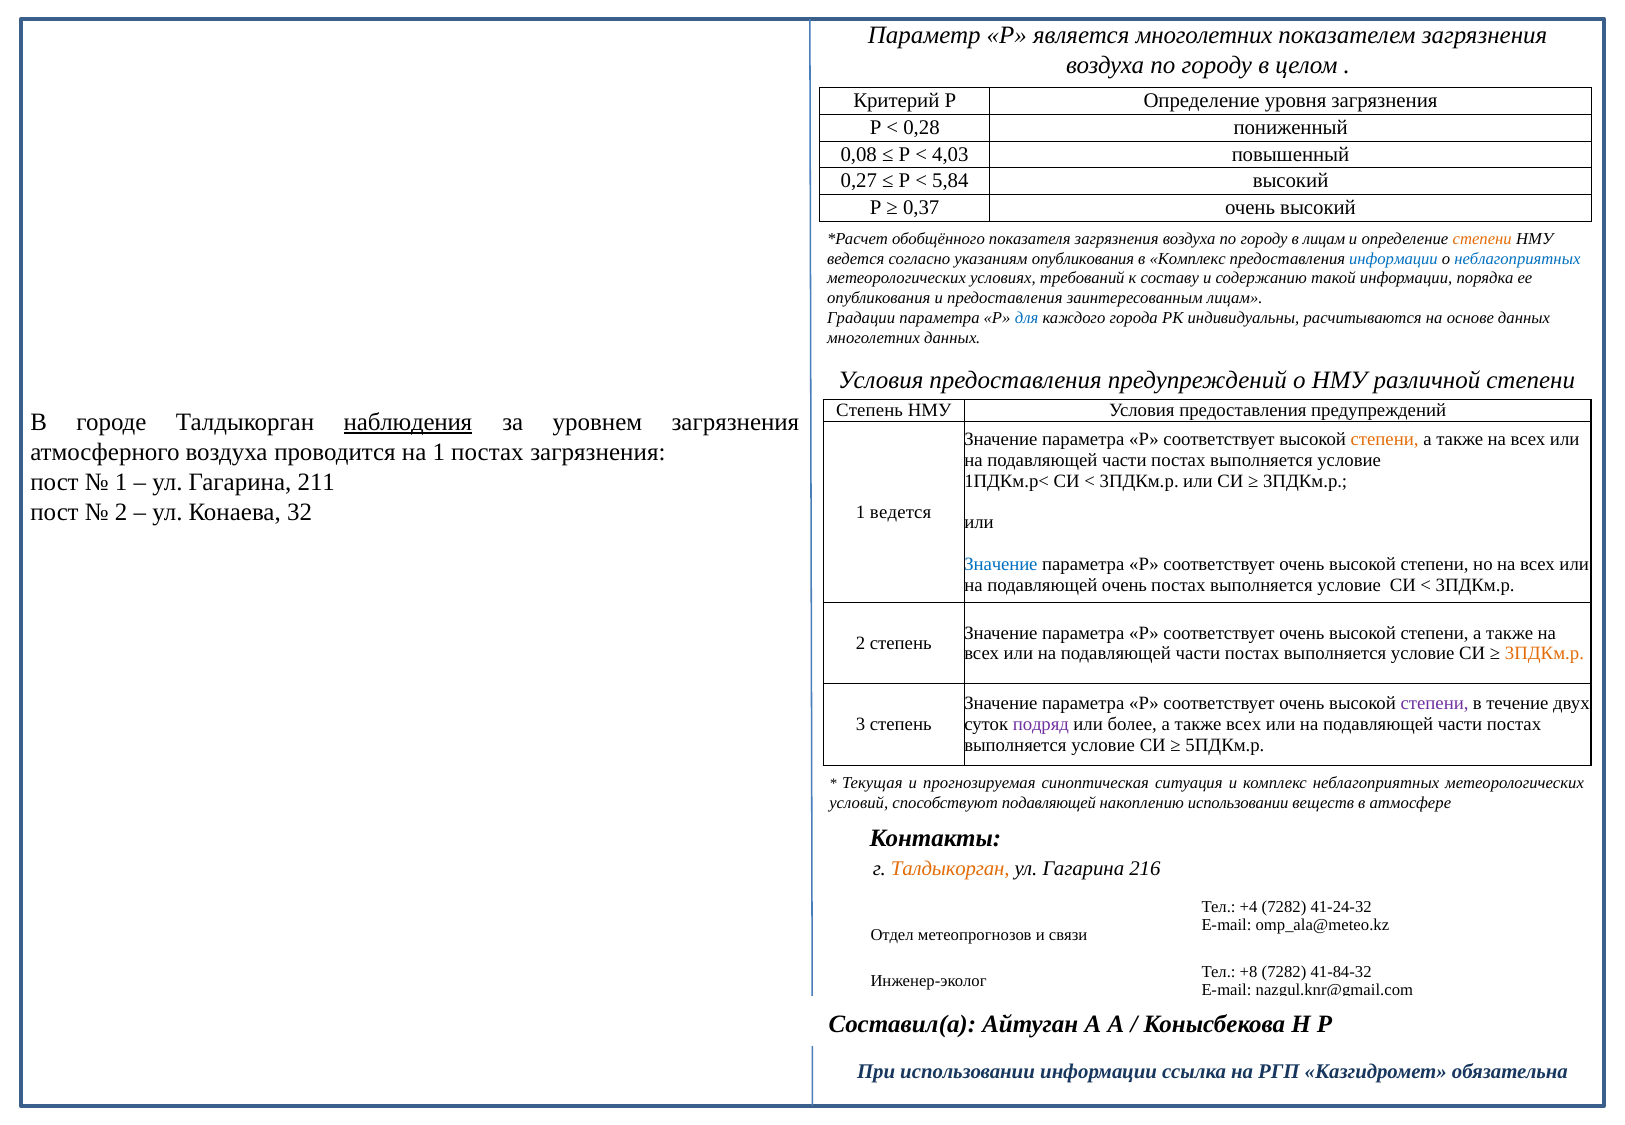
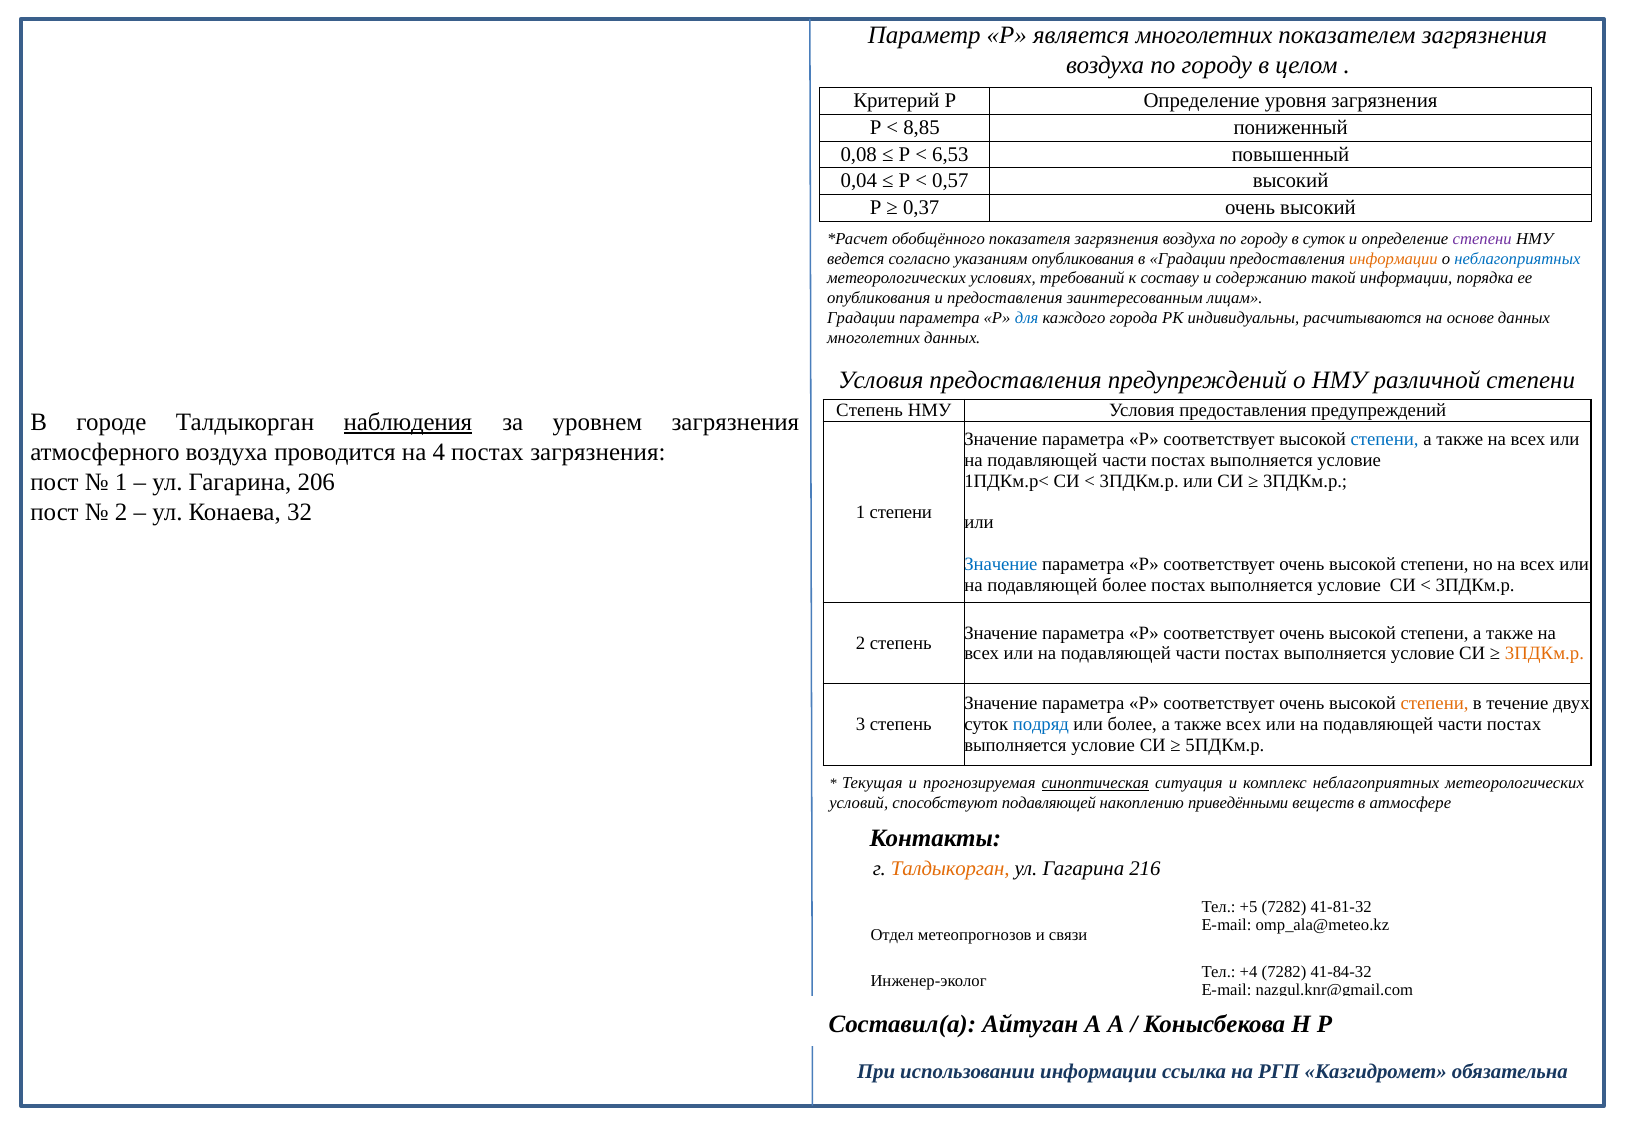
0,28: 0,28 -> 8,85
4,03: 4,03 -> 6,53
0,27: 0,27 -> 0,04
5,84: 5,84 -> 0,57
в лицам: лицам -> суток
степени at (1482, 239) colour: orange -> purple
в Комплекс: Комплекс -> Градации
информации at (1393, 259) colour: blue -> orange
степени at (1385, 440) colour: orange -> blue
на 1: 1 -> 4
211: 211 -> 206
1 ведется: ведется -> степени
подавляющей очень: очень -> более
степени at (1435, 704) colour: purple -> orange
подряд colour: purple -> blue
синоптическая underline: none -> present
накоплению использовании: использовании -> приведёнными
+4: +4 -> +5
41-24-32: 41-24-32 -> 41-81-32
+8: +8 -> +4
